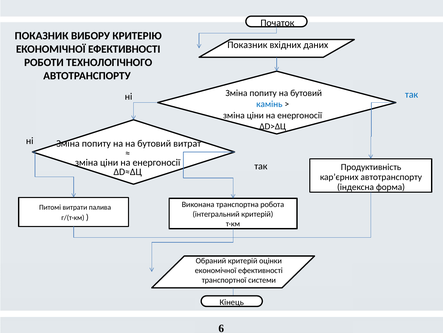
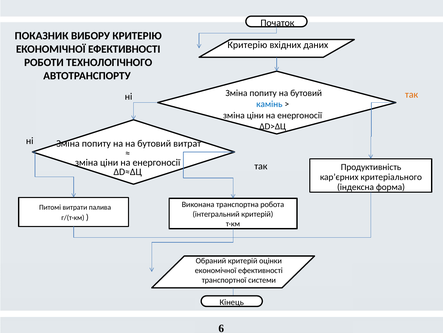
Показник at (247, 45): Показник -> Критерію
так at (412, 94) colour: blue -> orange
кар’єрних автотранспорту: автотранспорту -> критеріального
